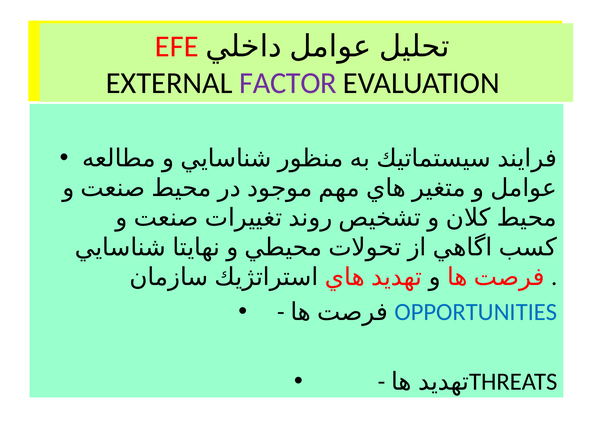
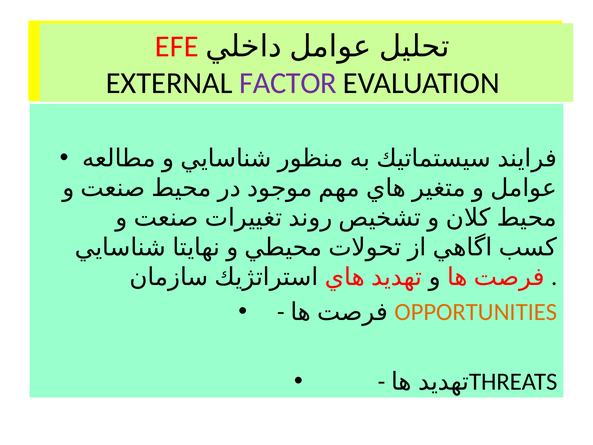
OPPORTUNITIES colour: blue -> orange
